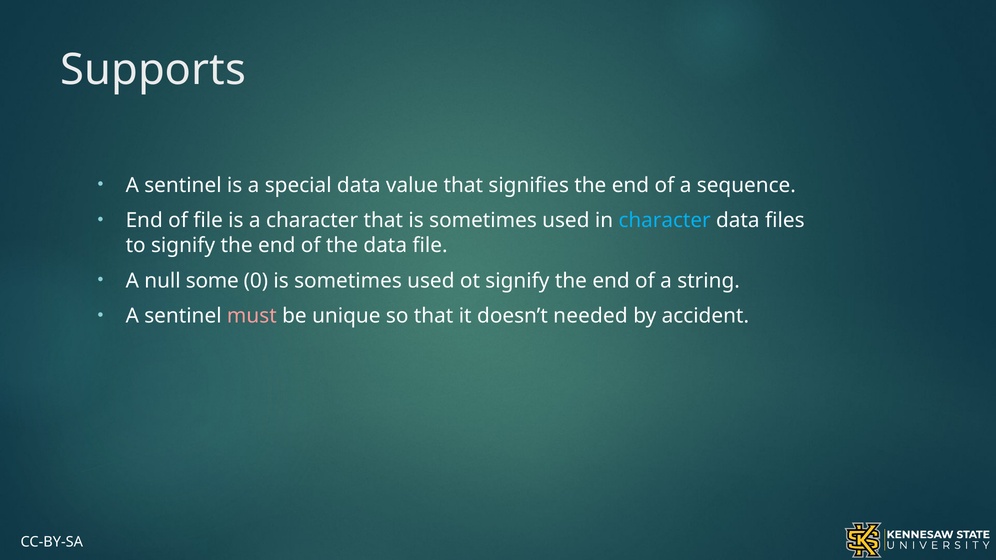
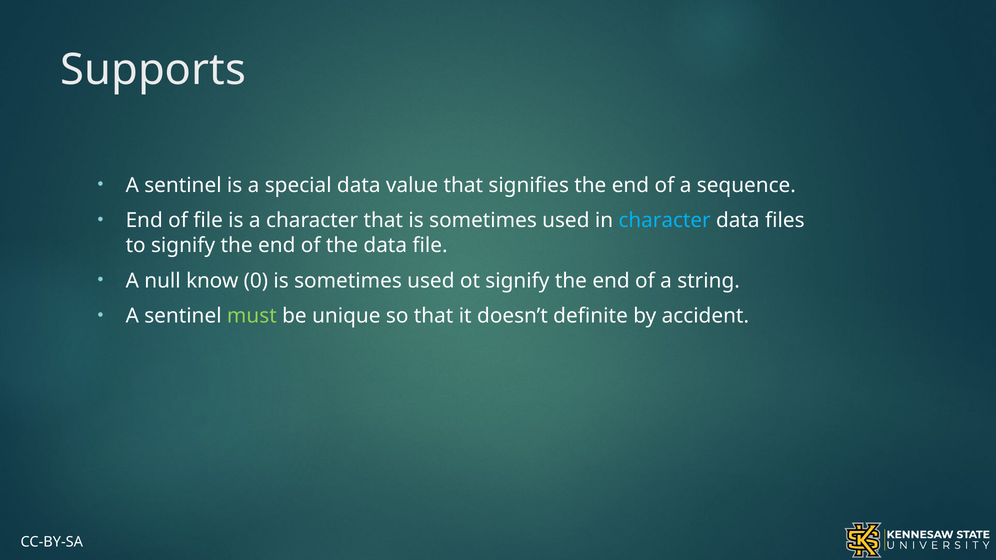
some: some -> know
must colour: pink -> light green
needed: needed -> definite
